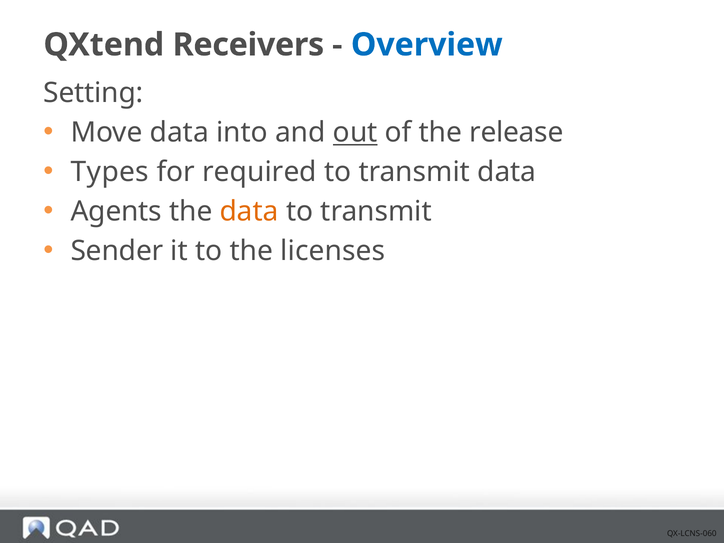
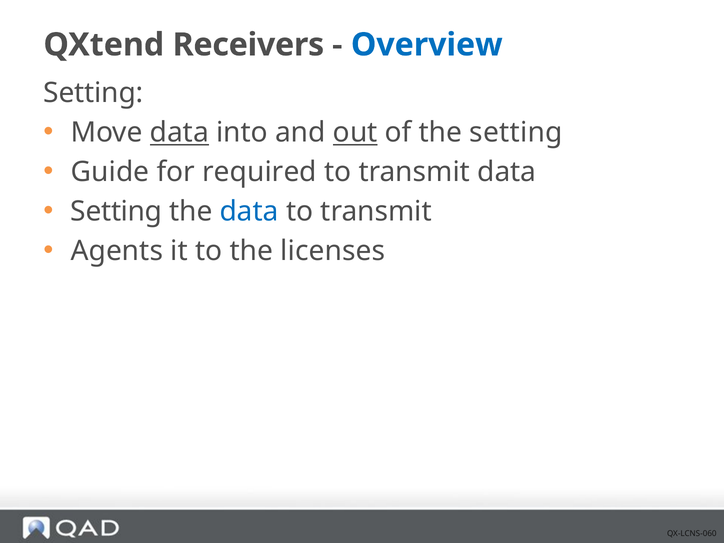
data at (179, 133) underline: none -> present
the release: release -> setting
Types: Types -> Guide
Agents at (116, 211): Agents -> Setting
data at (249, 211) colour: orange -> blue
Sender: Sender -> Agents
